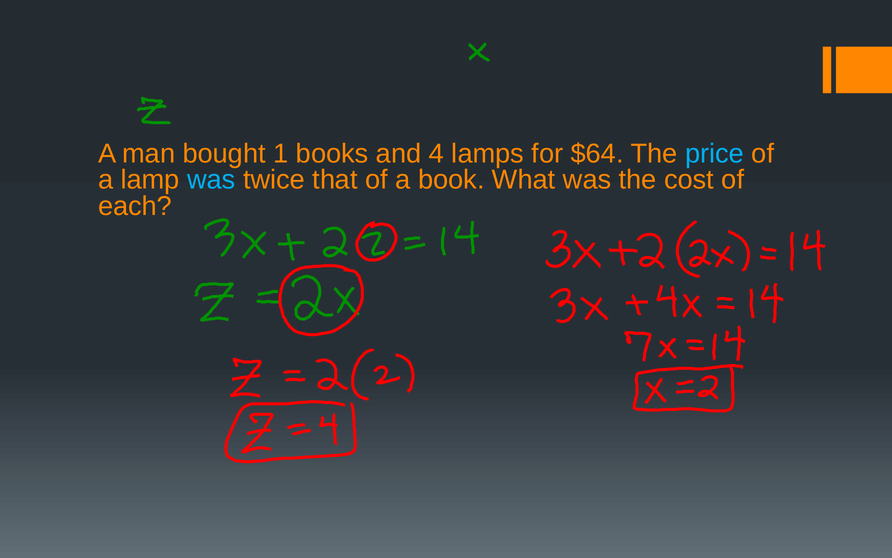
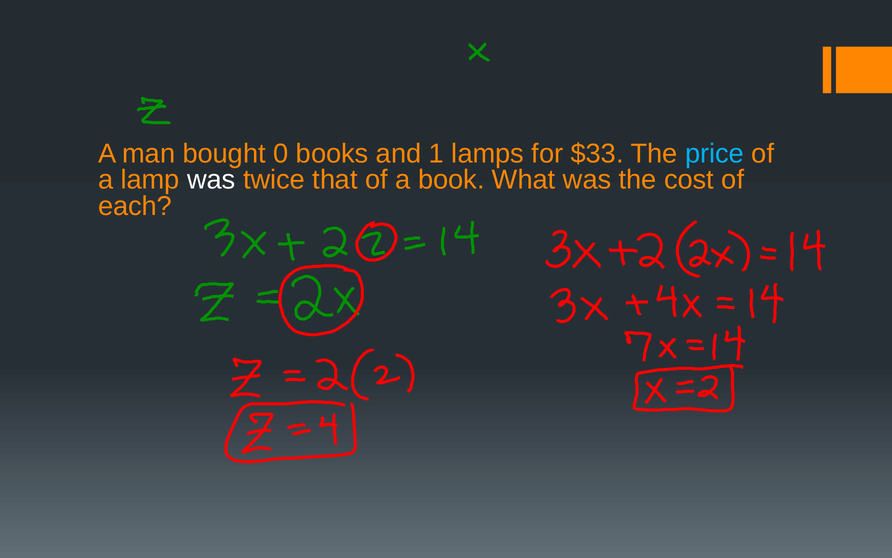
1: 1 -> 0
4: 4 -> 1
$64: $64 -> $33
was at (211, 180) colour: light blue -> white
